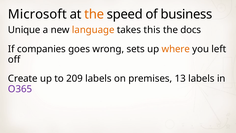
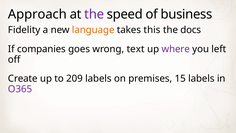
Microsoft: Microsoft -> Approach
the at (94, 14) colour: orange -> purple
Unique: Unique -> Fidelity
sets: sets -> text
where colour: orange -> purple
13: 13 -> 15
